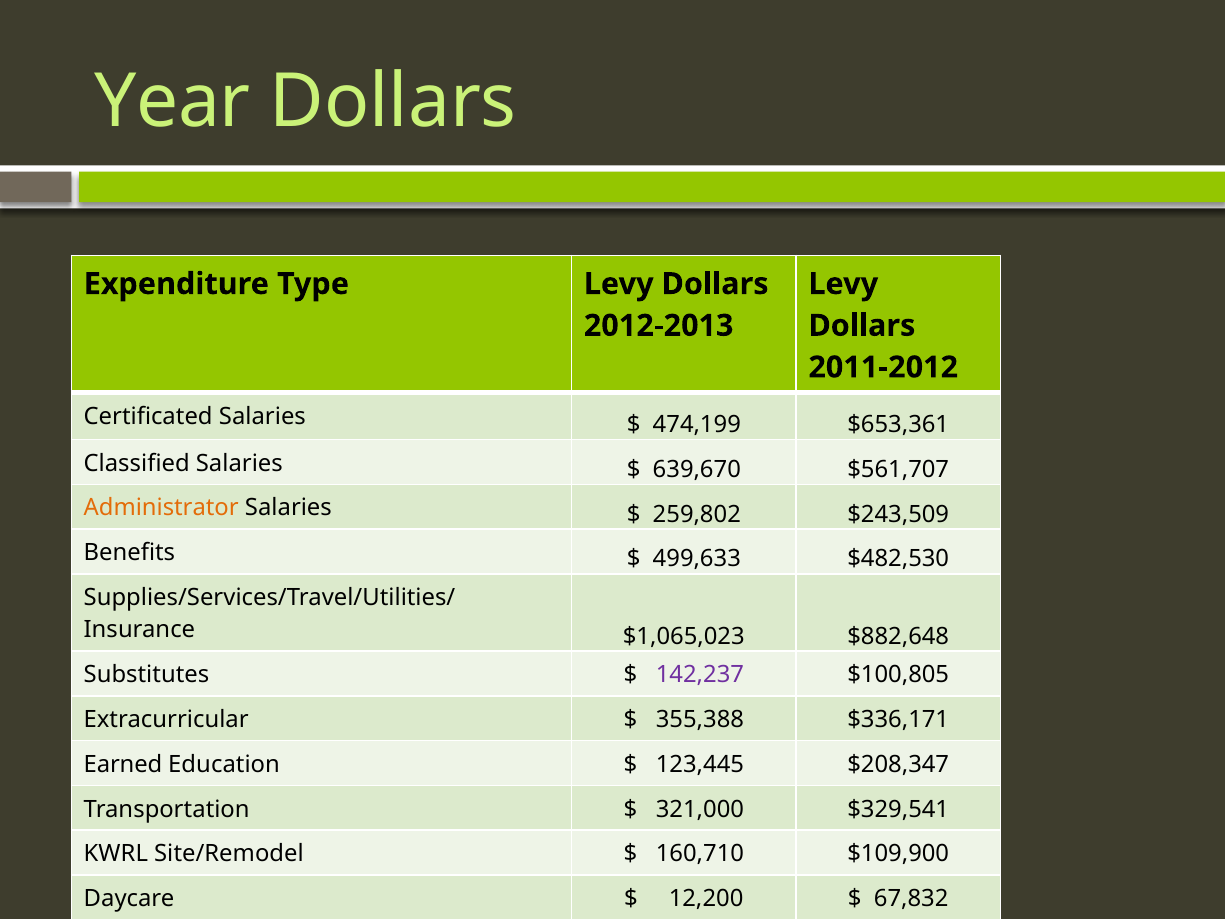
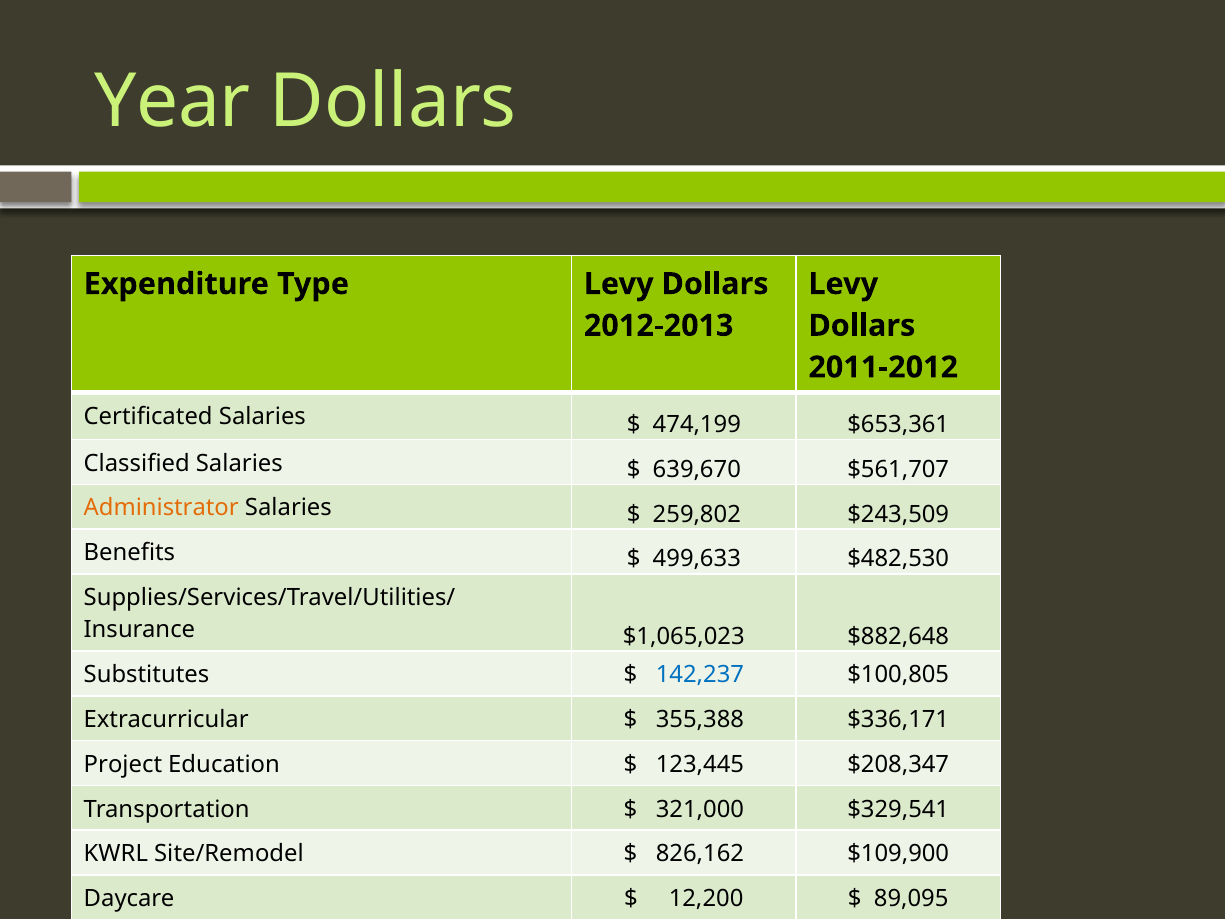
142,237 colour: purple -> blue
Earned: Earned -> Project
160,710: 160,710 -> 826,162
67,832: 67,832 -> 89,095
